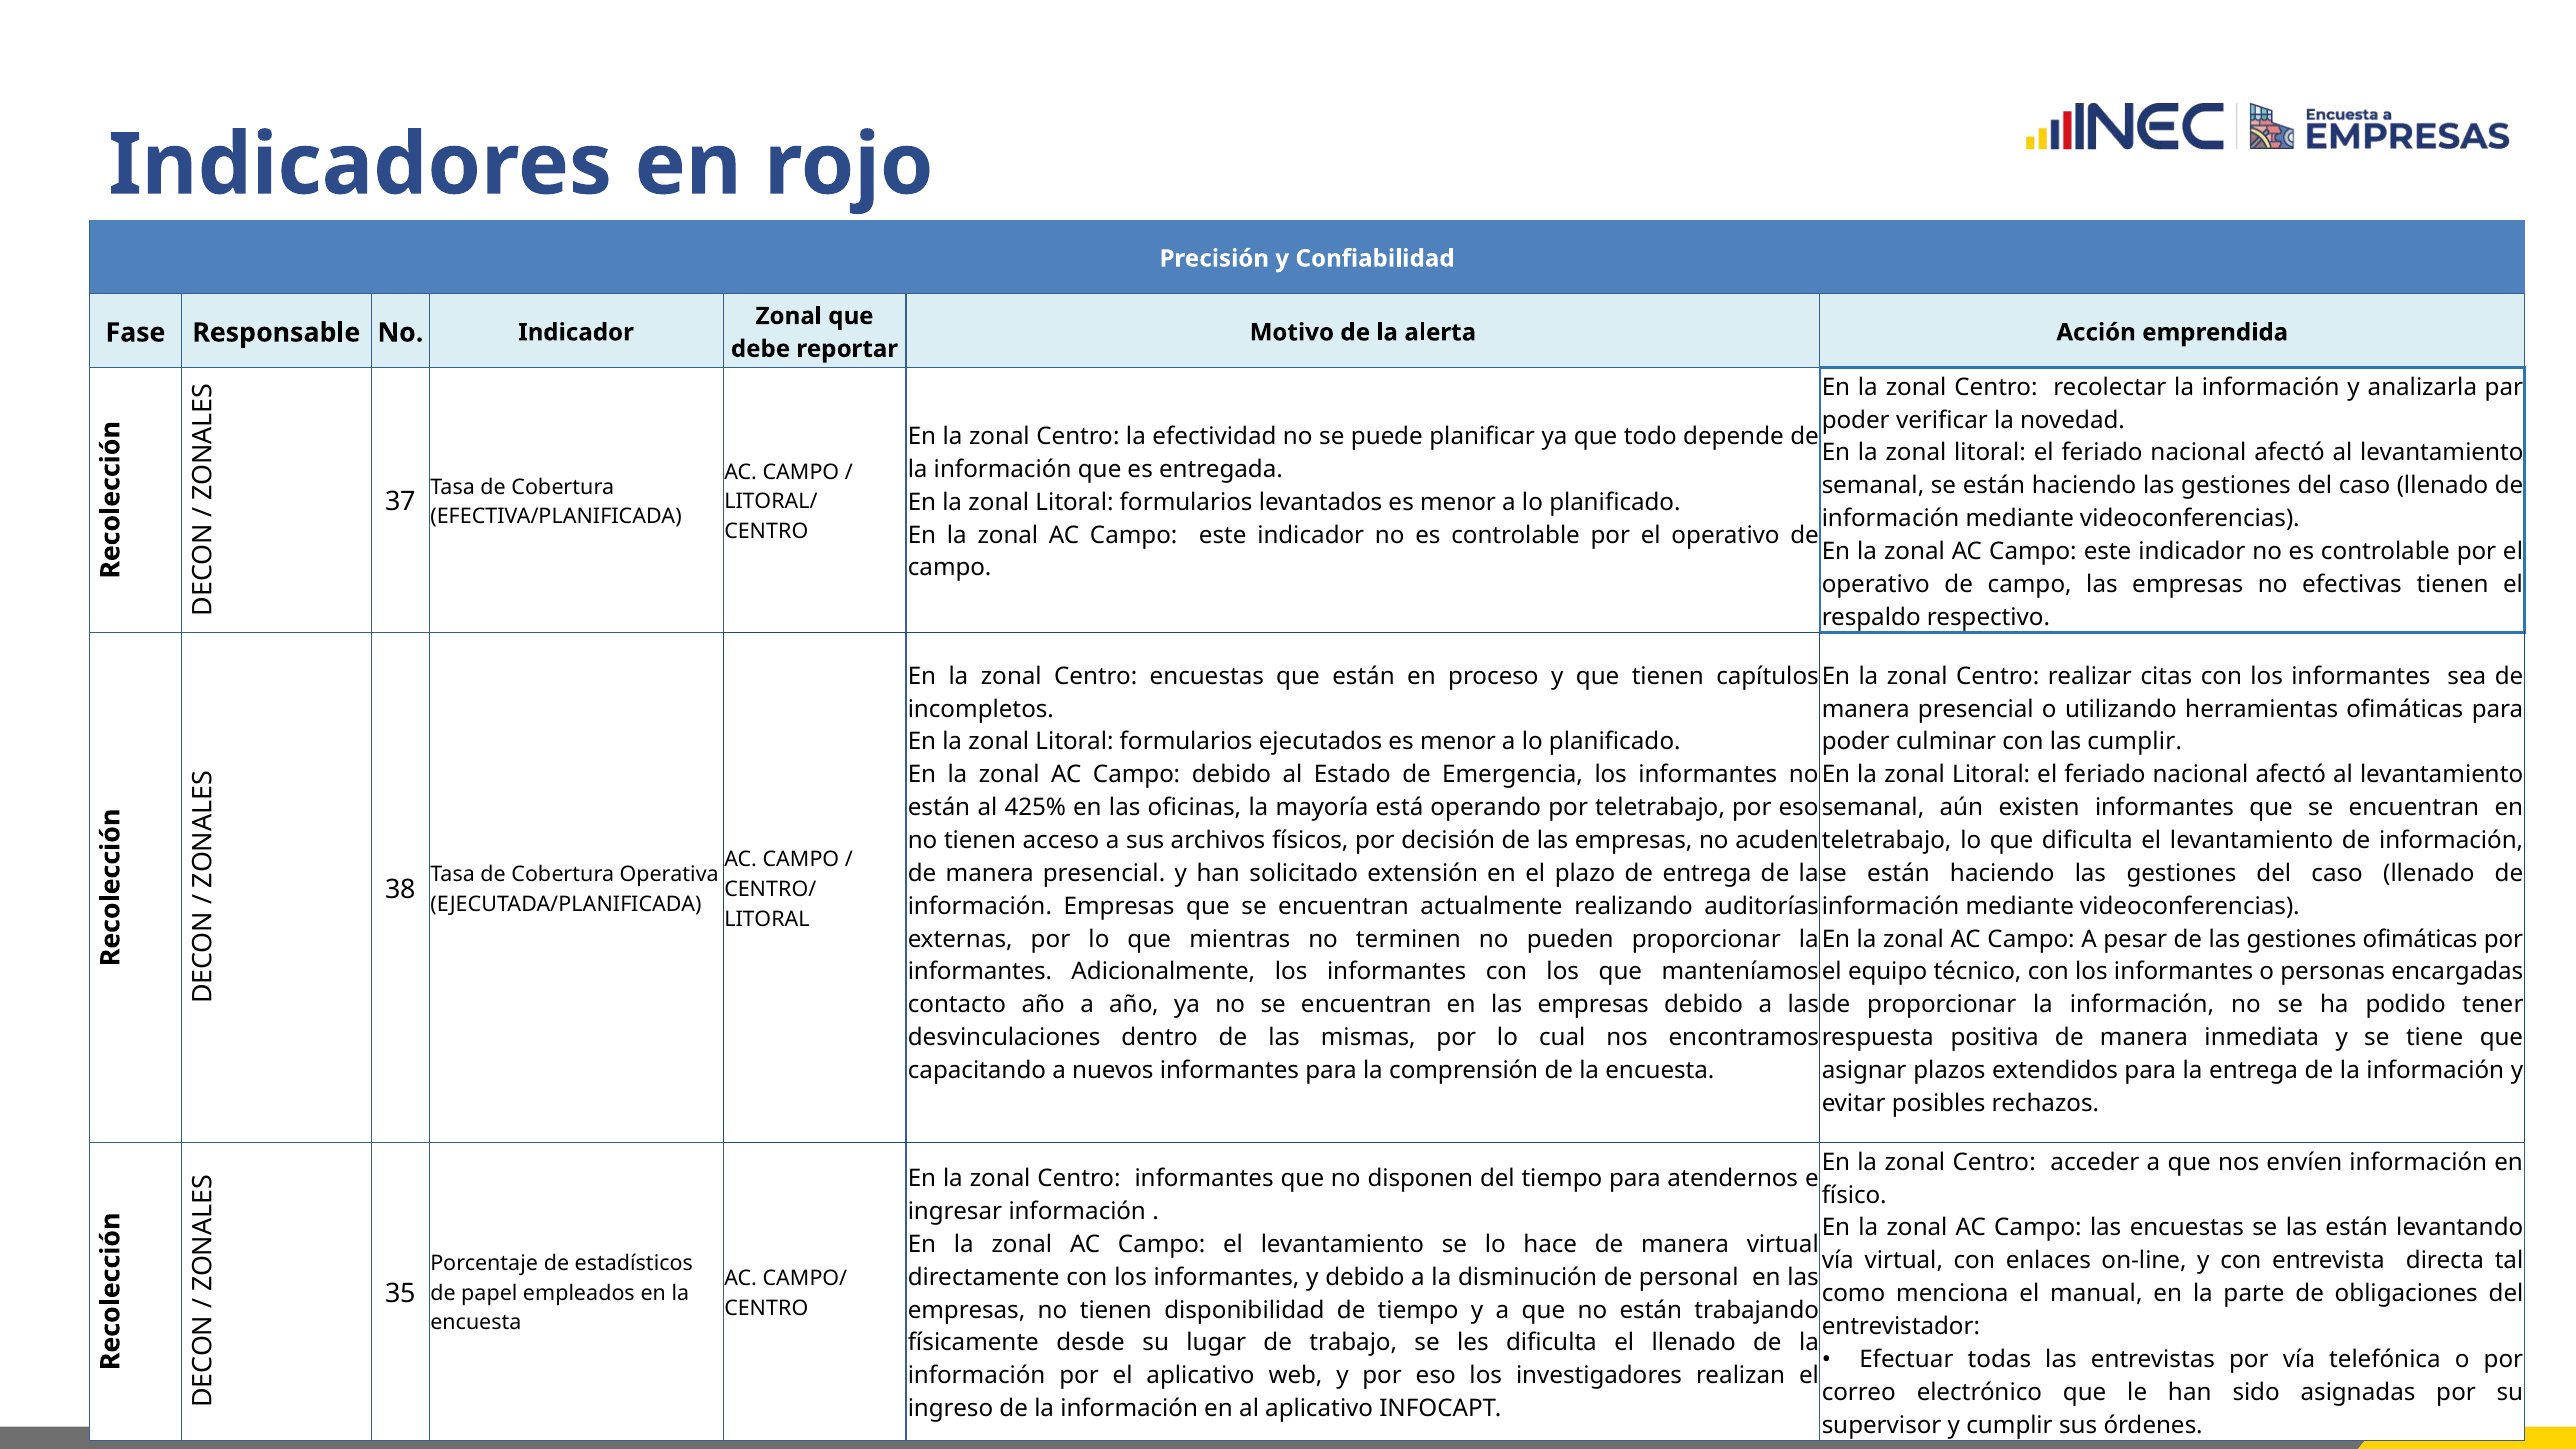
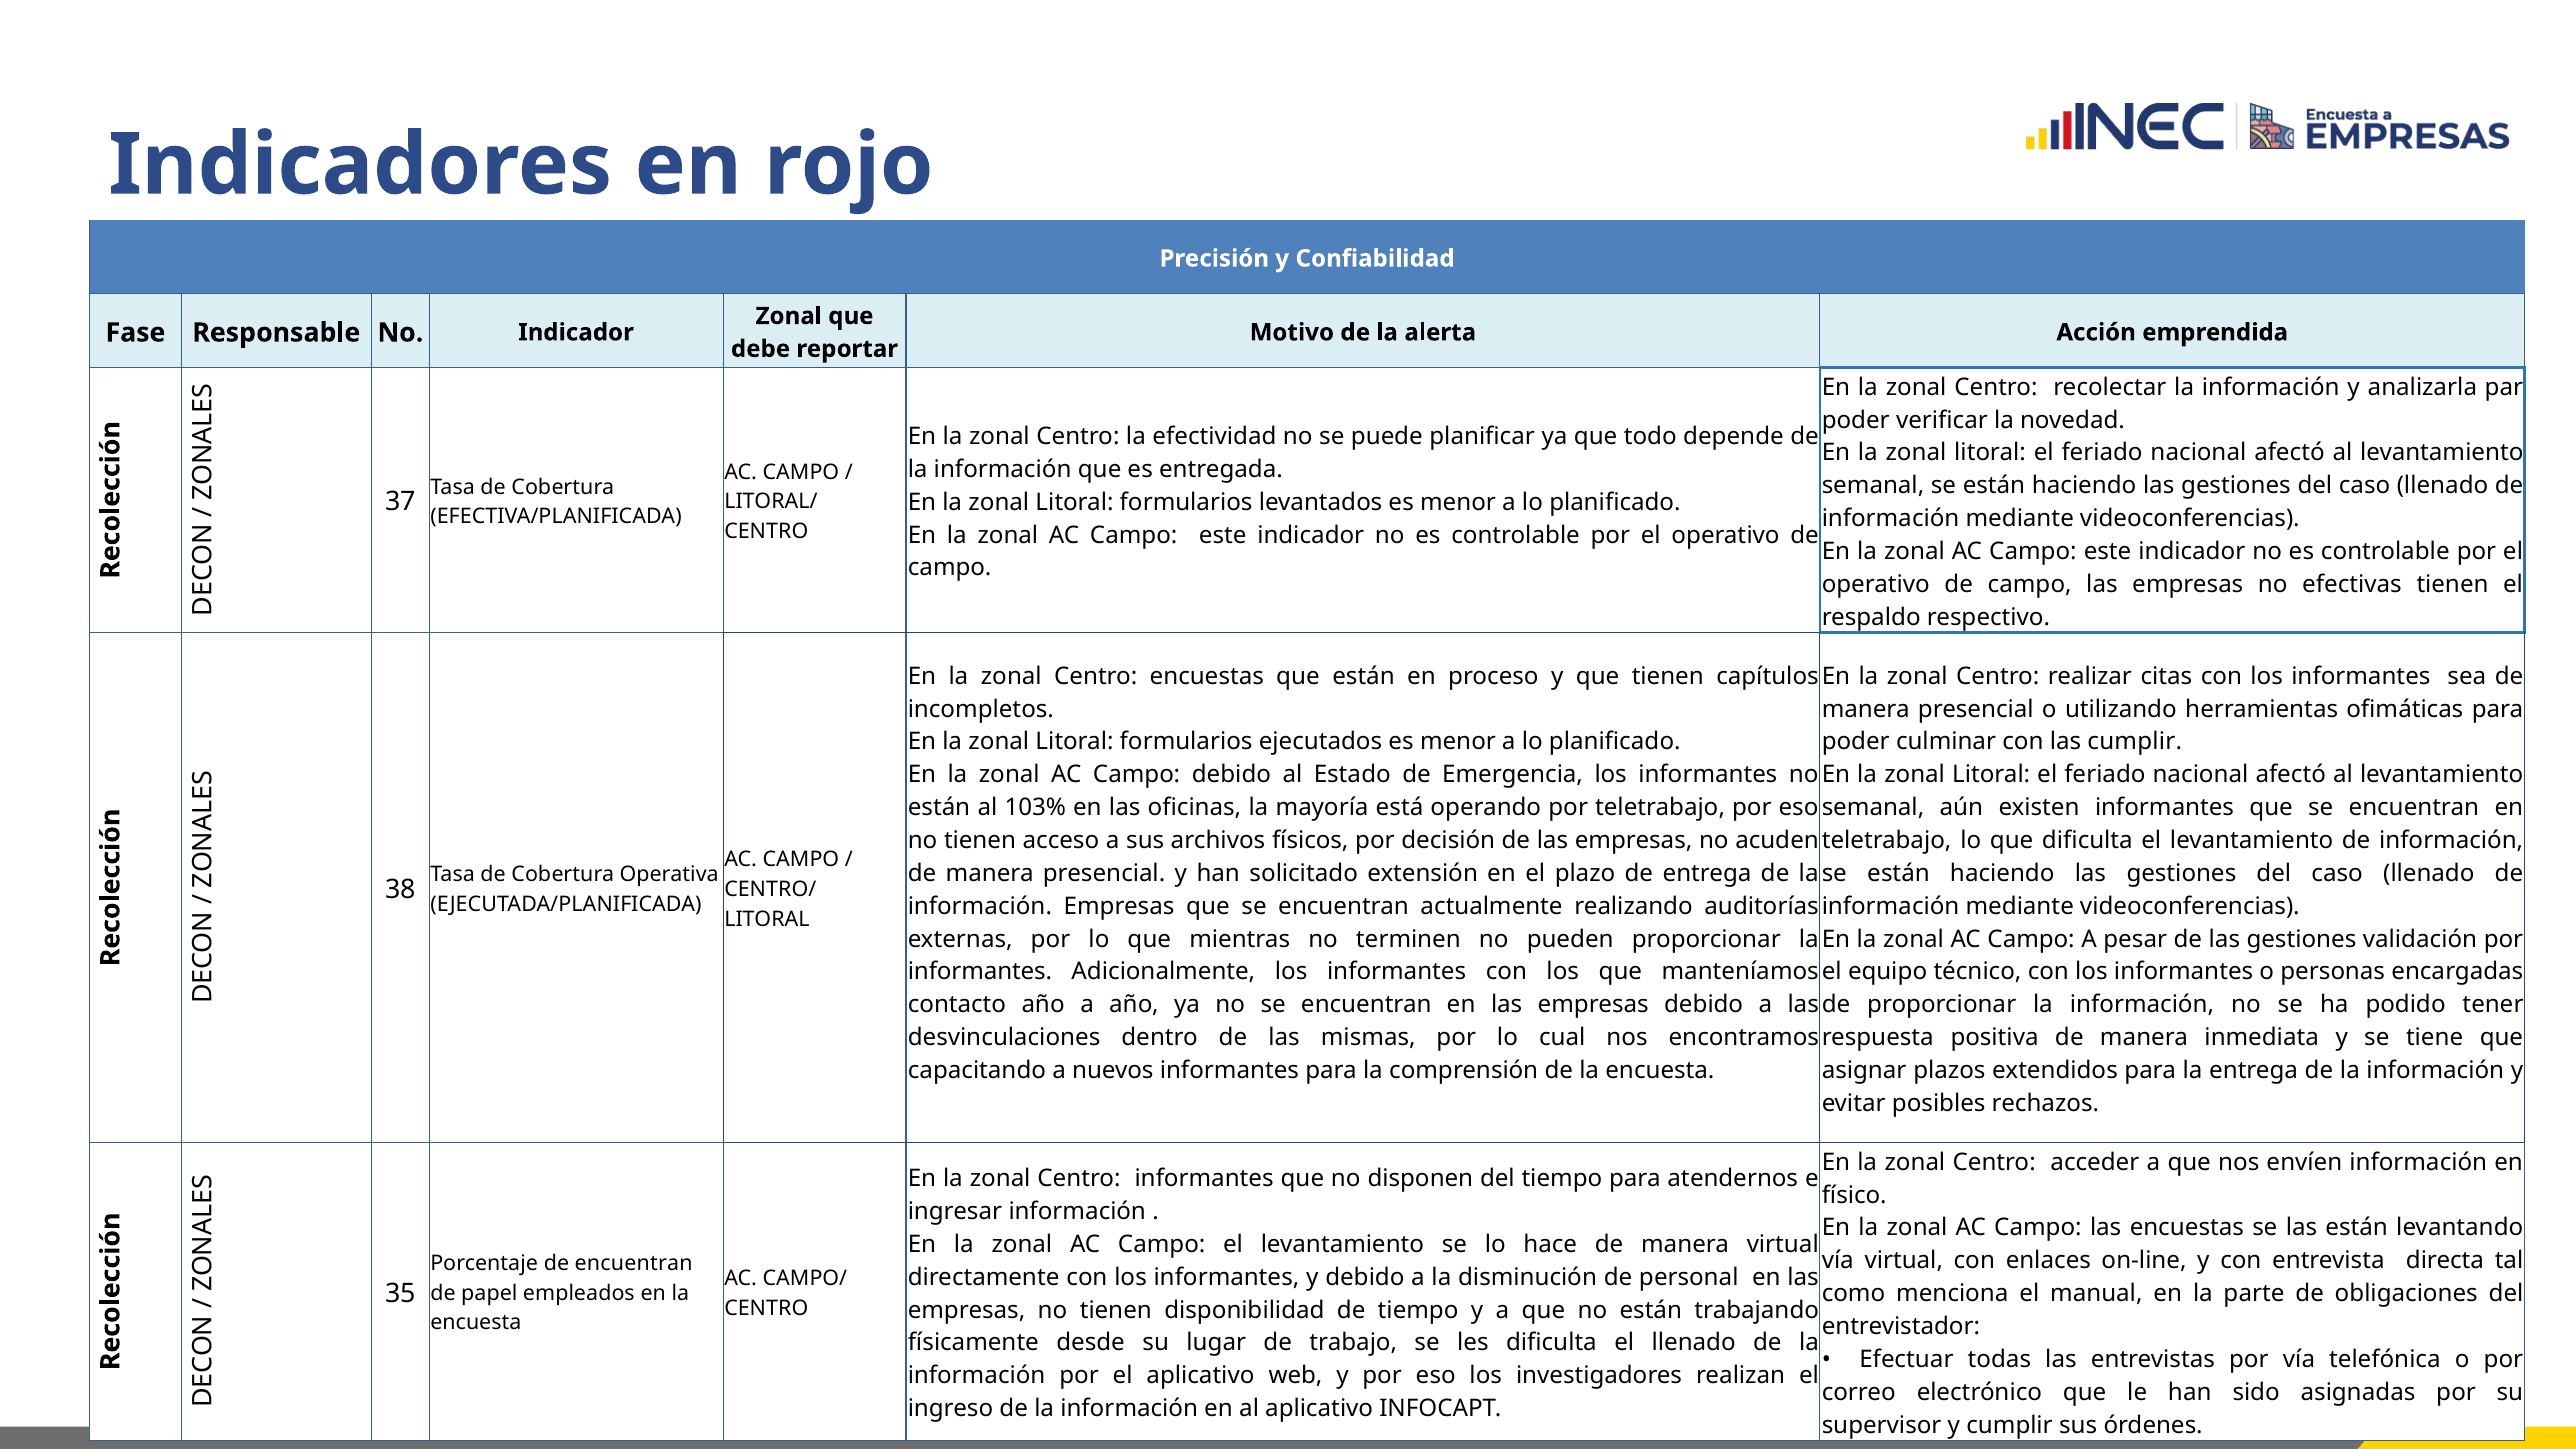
425%: 425% -> 103%
gestiones ofimáticas: ofimáticas -> validación
de estadísticos: estadísticos -> encuentran
